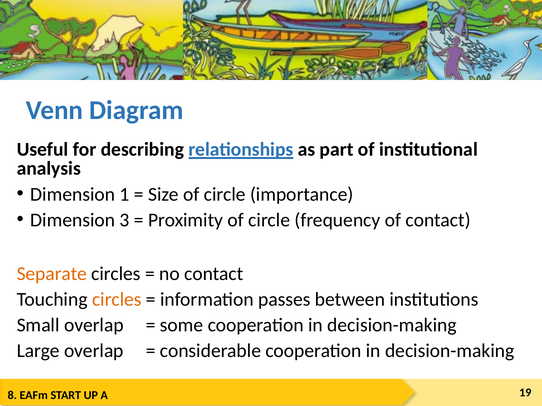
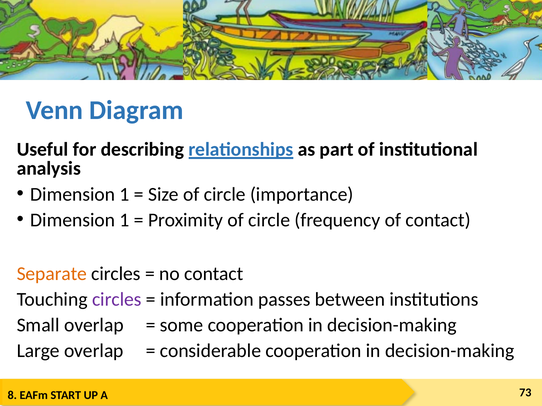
3 at (125, 220): 3 -> 1
circles at (117, 300) colour: orange -> purple
19: 19 -> 73
